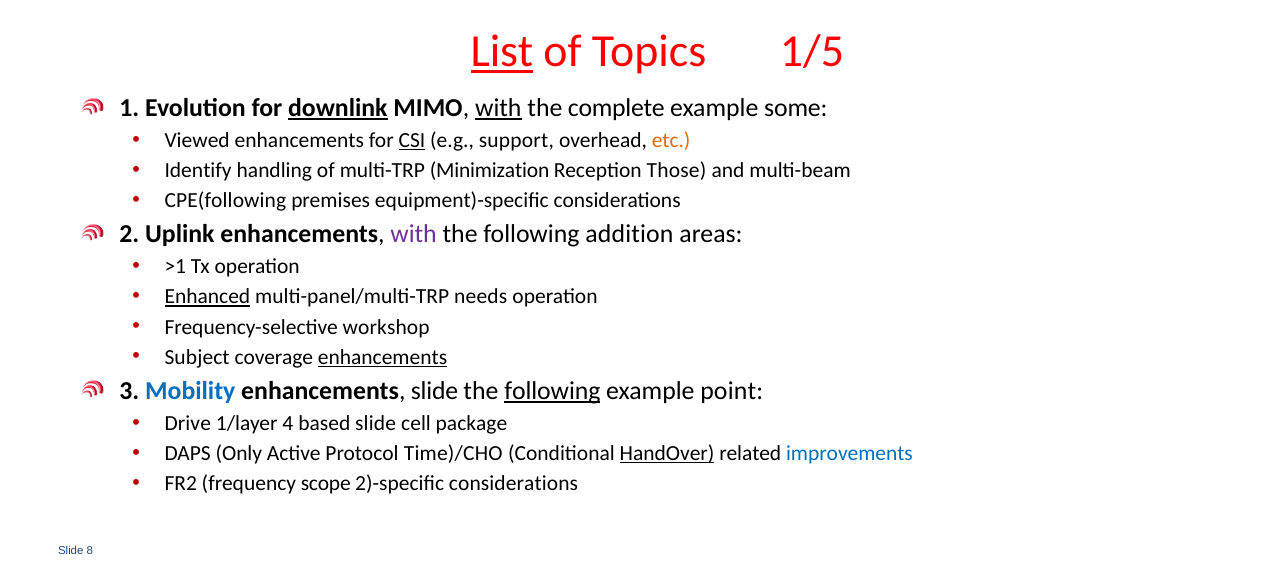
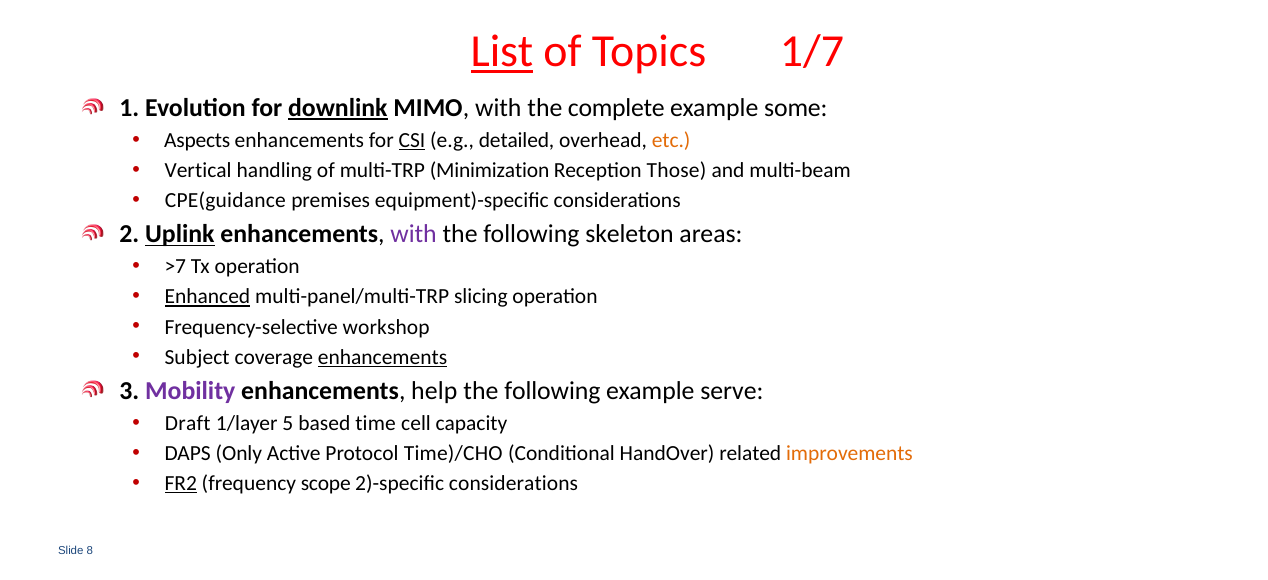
1/5: 1/5 -> 1/7
with at (498, 108) underline: present -> none
Viewed: Viewed -> Aspects
support: support -> detailed
Identify: Identify -> Vertical
CPE(following: CPE(following -> CPE(guidance
Uplink underline: none -> present
addition: addition -> skeleton
>1: >1 -> >7
needs: needs -> slicing
Mobility colour: blue -> purple
enhancements slide: slide -> help
following at (552, 391) underline: present -> none
point: point -> serve
Drive: Drive -> Draft
4: 4 -> 5
based slide: slide -> time
package: package -> capacity
HandOver underline: present -> none
improvements colour: blue -> orange
FR2 underline: none -> present
